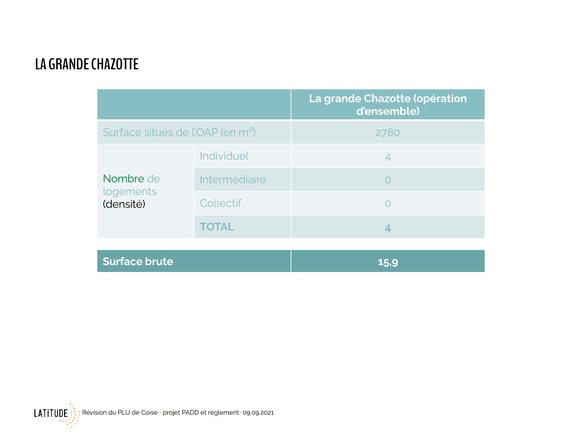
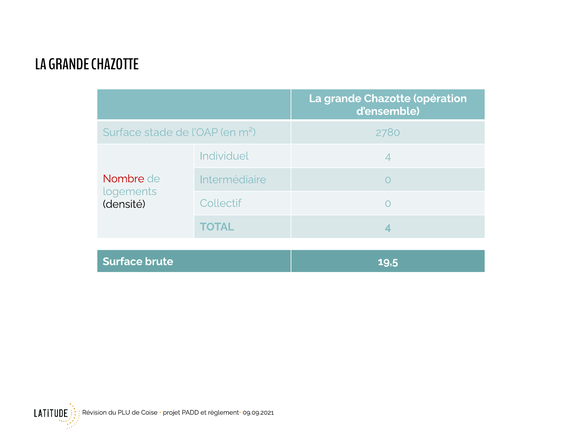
situés: situés -> stade
Nombre colour: green -> red
15,9: 15,9 -> 19,5
